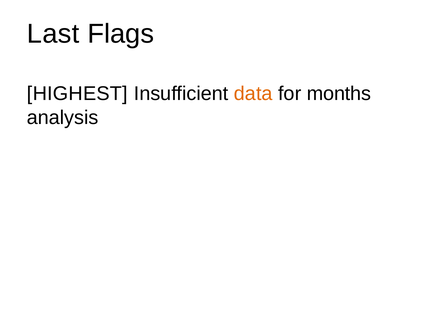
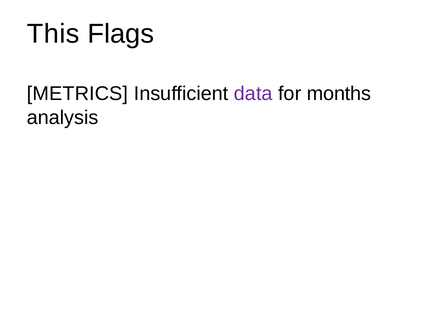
Last: Last -> This
HIGHEST: HIGHEST -> METRICS
data colour: orange -> purple
